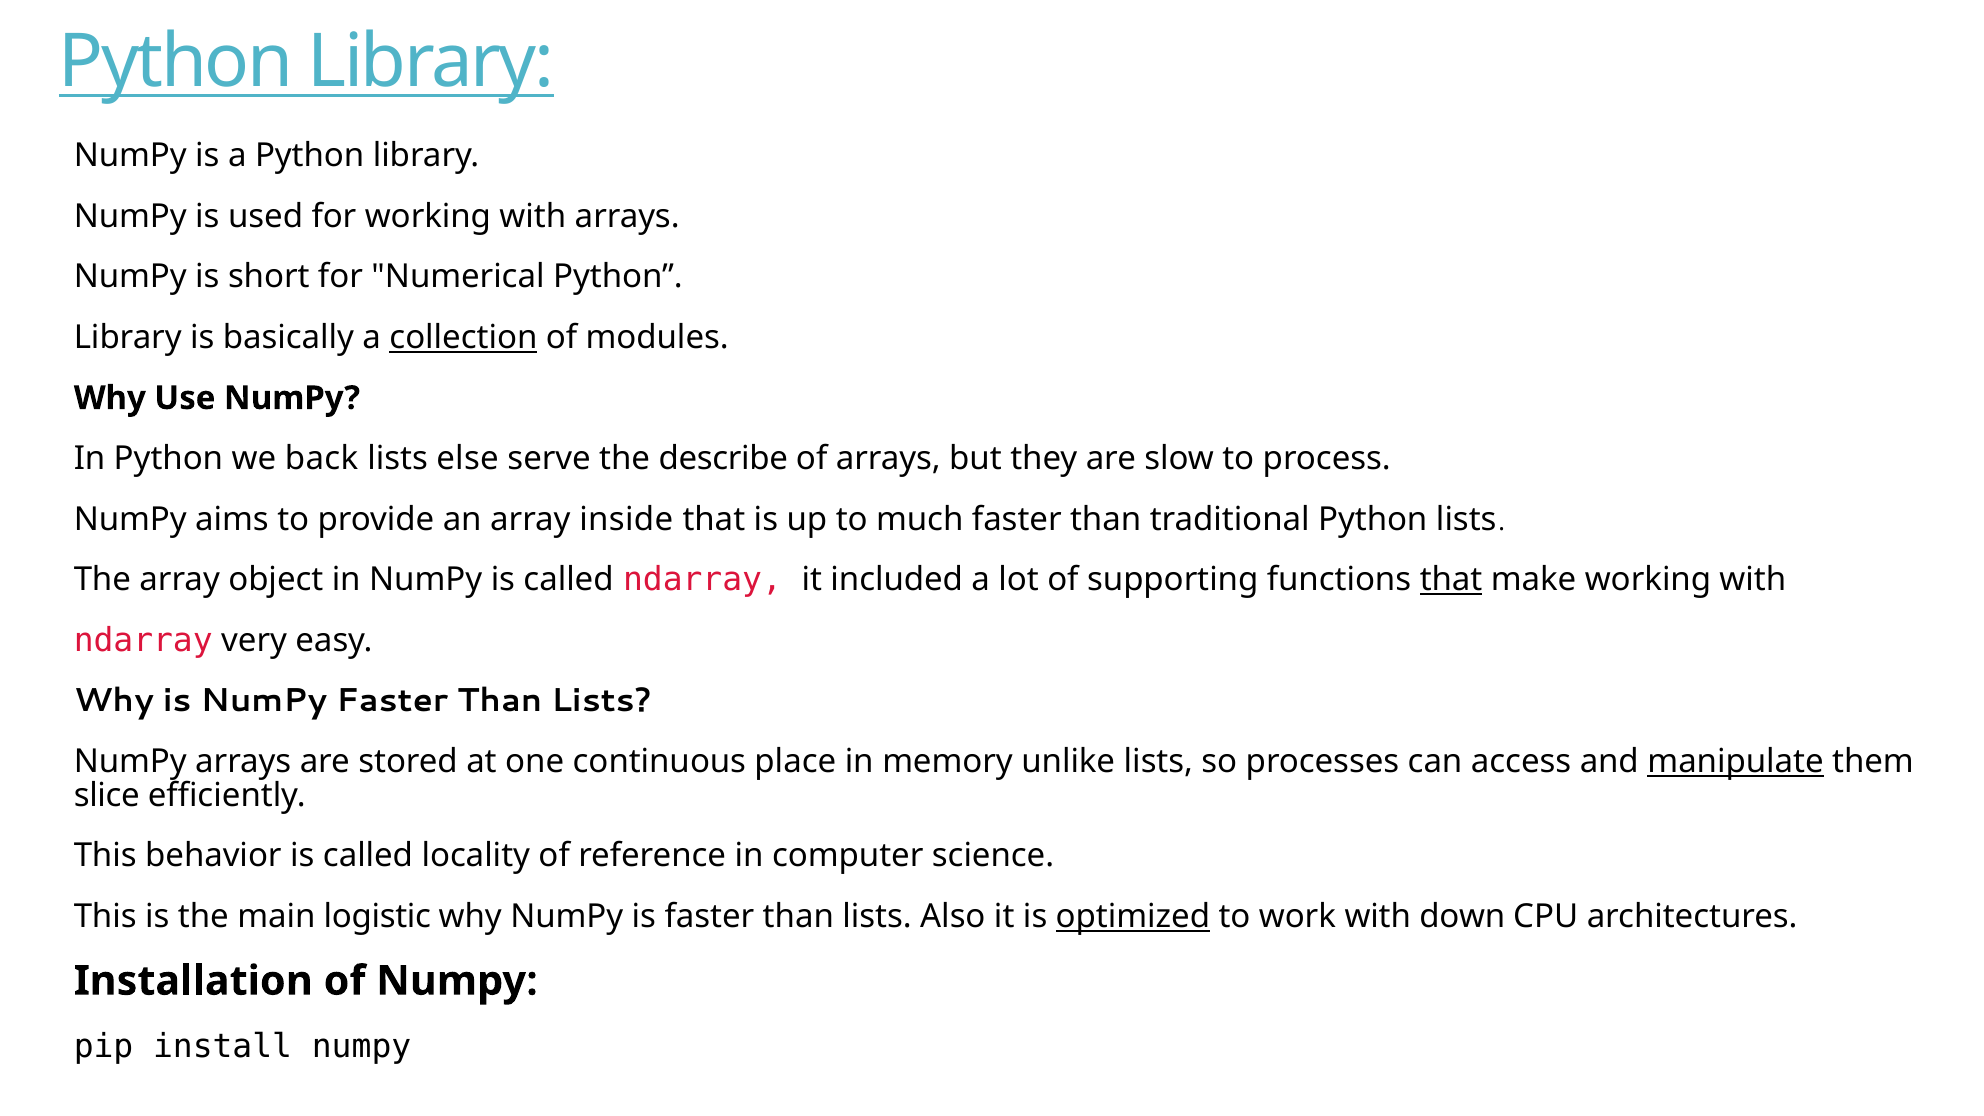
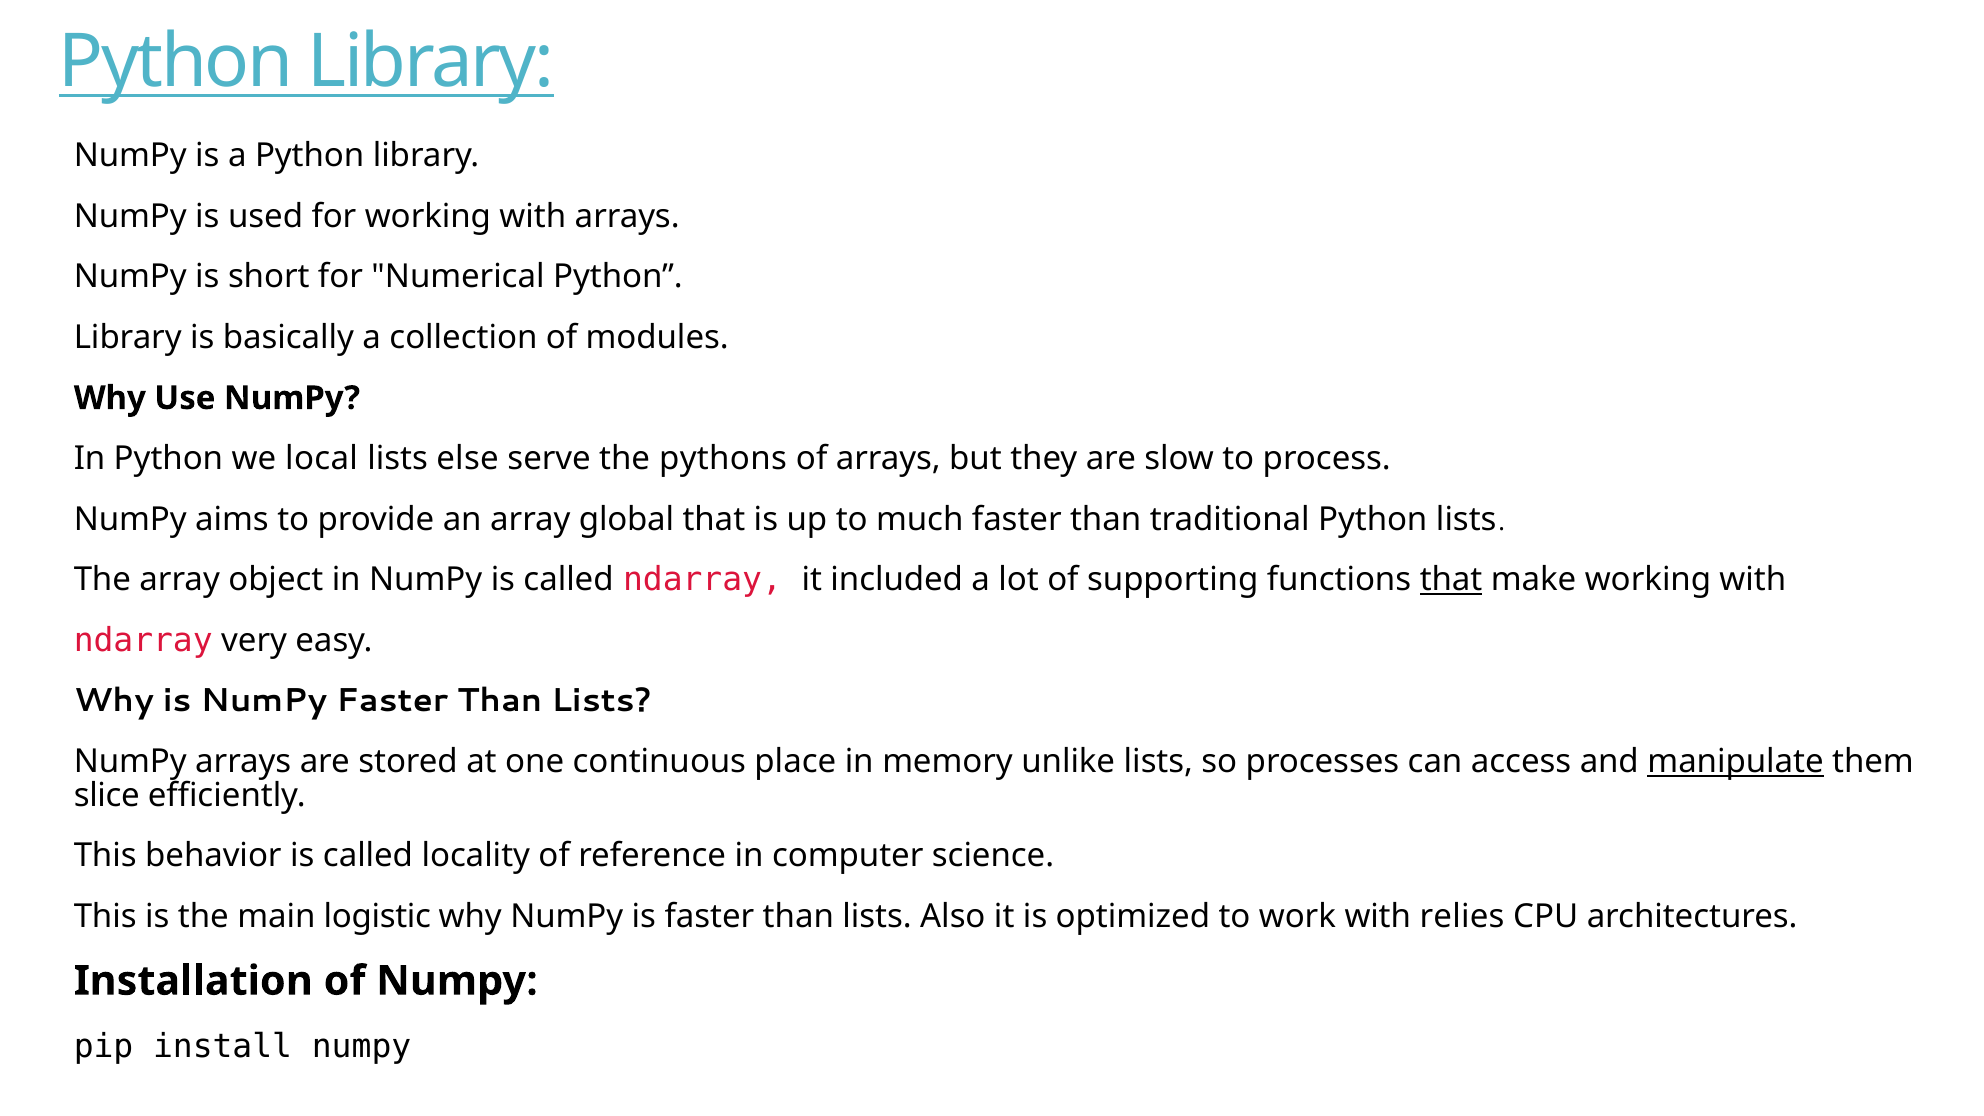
collection underline: present -> none
back: back -> local
describe: describe -> pythons
inside: inside -> global
optimized underline: present -> none
down: down -> relies
